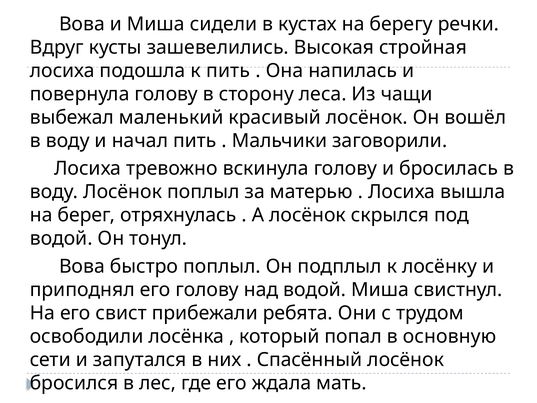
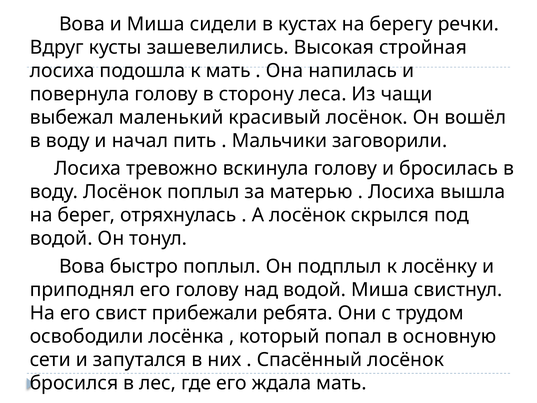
к пить: пить -> мать
